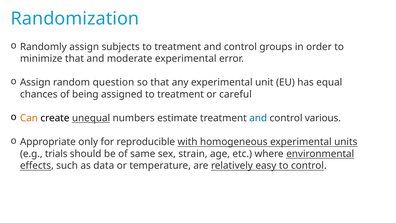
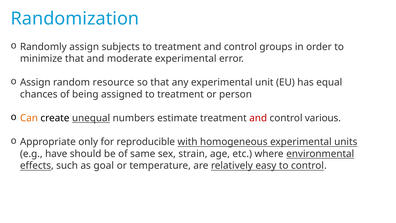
question: question -> resource
careful: careful -> person
and at (258, 118) colour: blue -> red
trials: trials -> have
data: data -> goal
